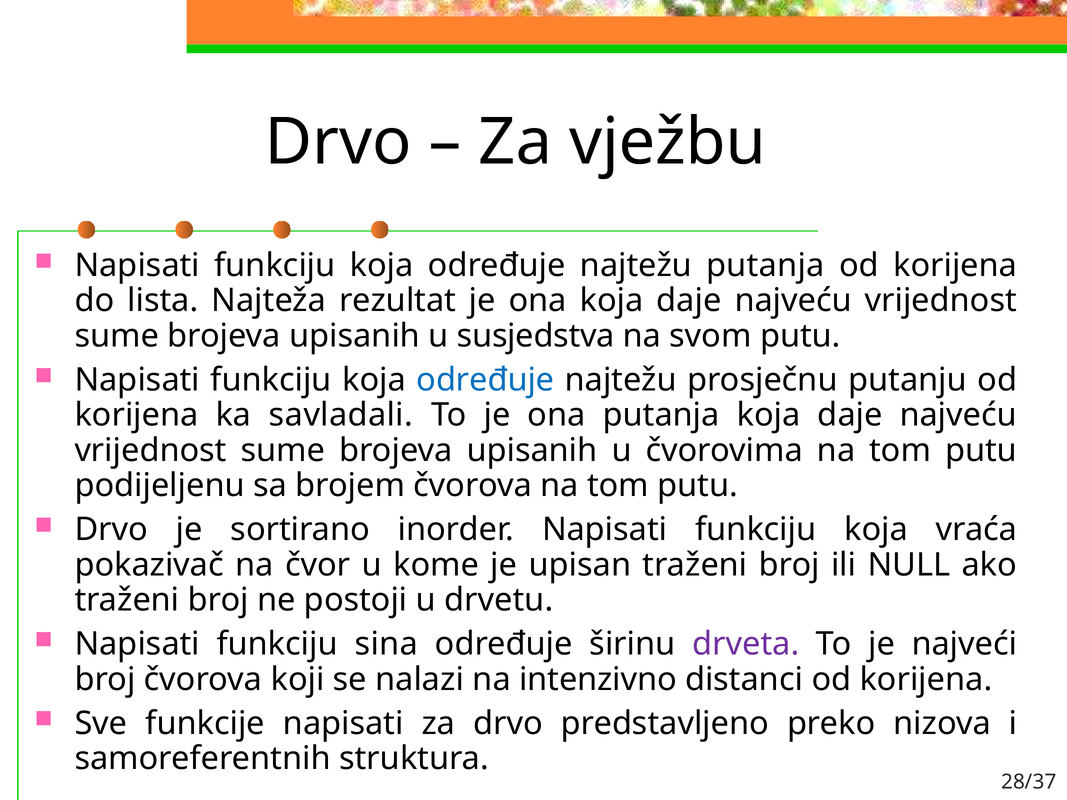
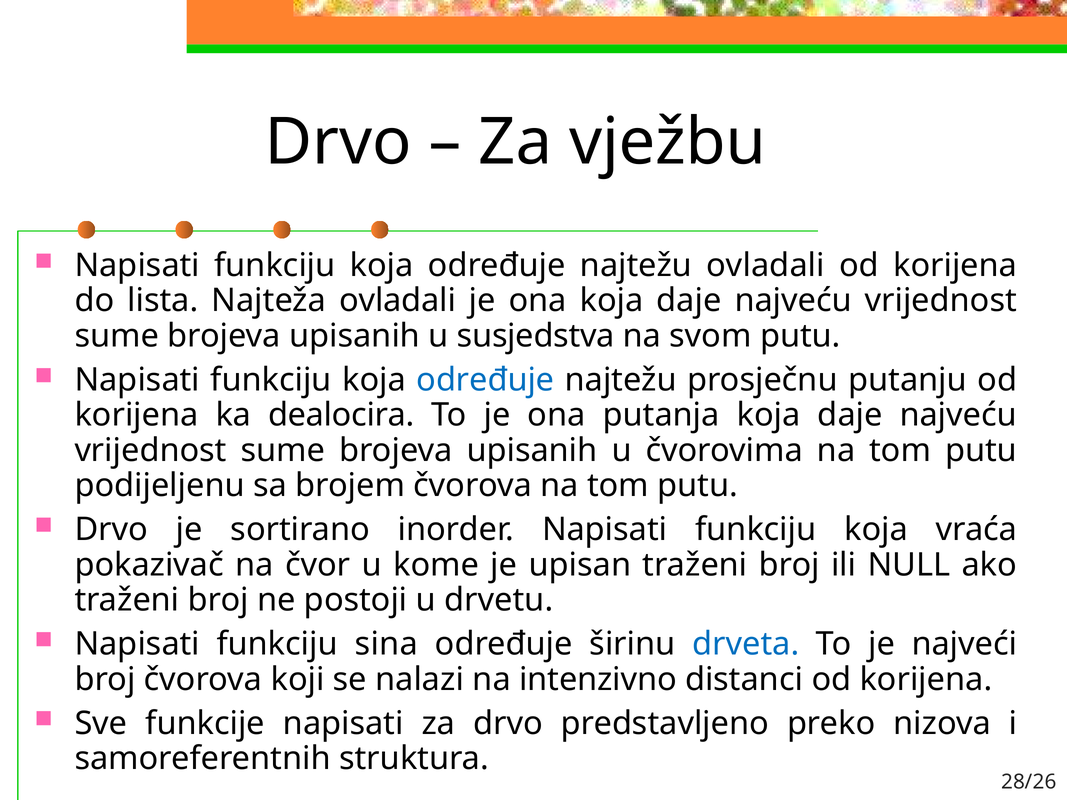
najtežu putanja: putanja -> ovladali
Najteža rezultat: rezultat -> ovladali
savladali: savladali -> dealocira
drveta colour: purple -> blue
28/37: 28/37 -> 28/26
